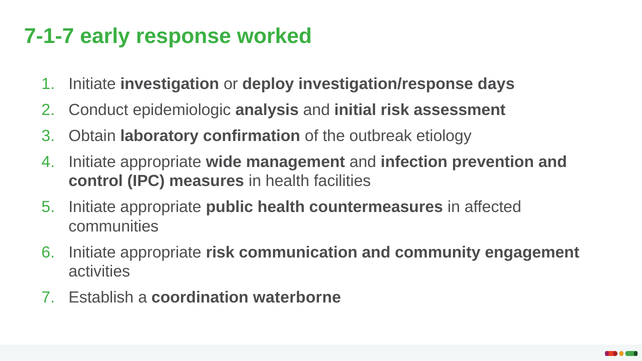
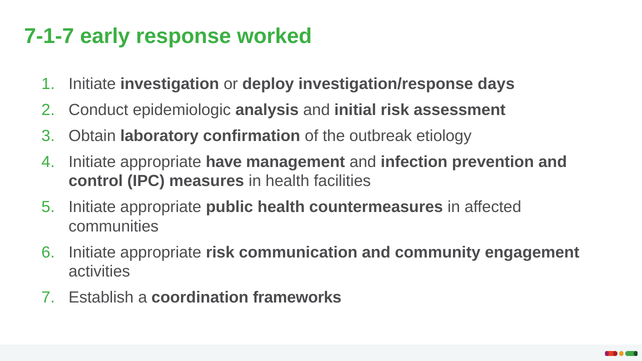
wide: wide -> have
waterborne: waterborne -> frameworks
